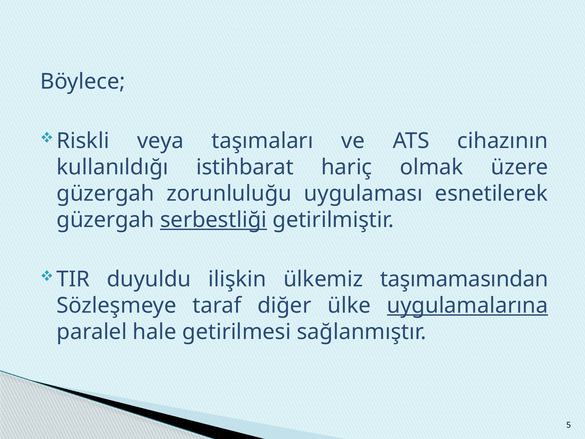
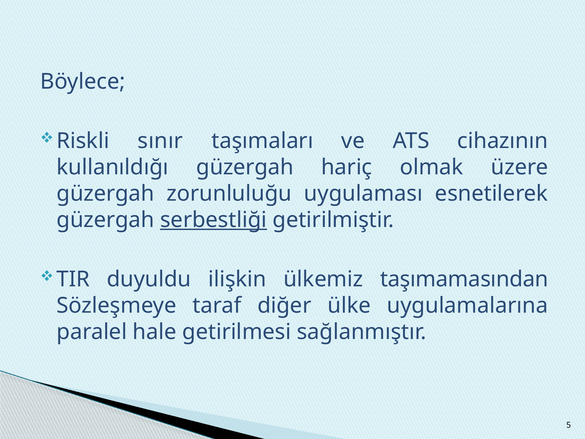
veya: veya -> sınır
kullanıldığı istihbarat: istihbarat -> güzergah
uygulamalarına underline: present -> none
